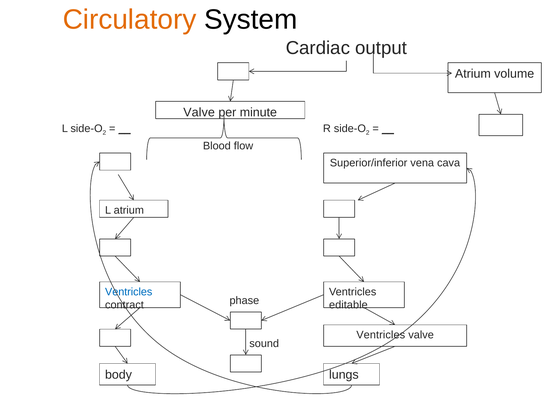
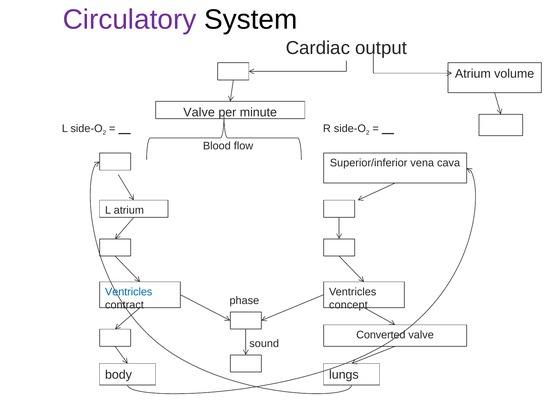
Circulatory colour: orange -> purple
editable: editable -> concept
Ventricles at (381, 335): Ventricles -> Converted
